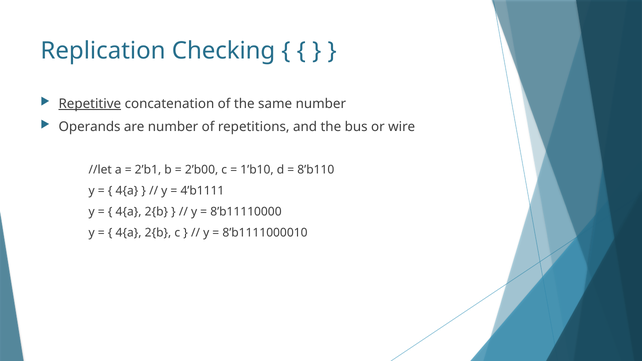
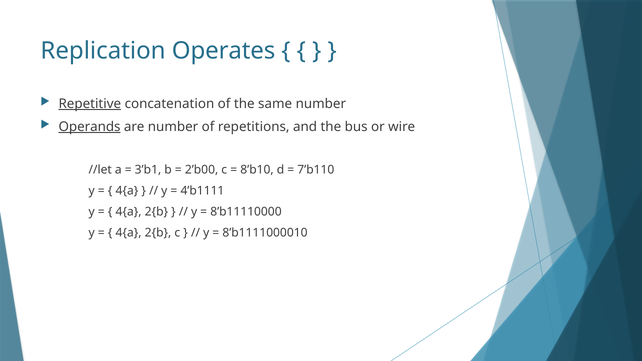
Checking: Checking -> Operates
Operands underline: none -> present
2’b1: 2’b1 -> 3’b1
1’b10: 1’b10 -> 8’b10
8’b110: 8’b110 -> 7’b110
